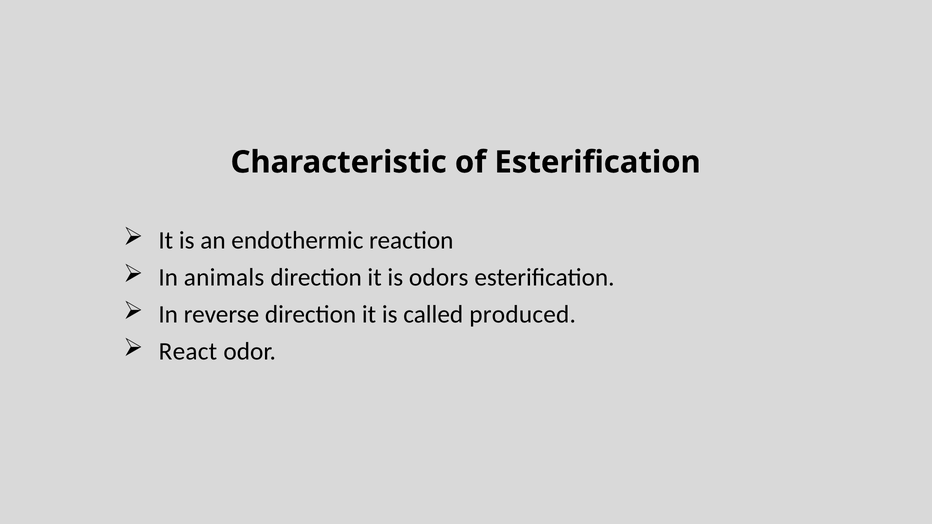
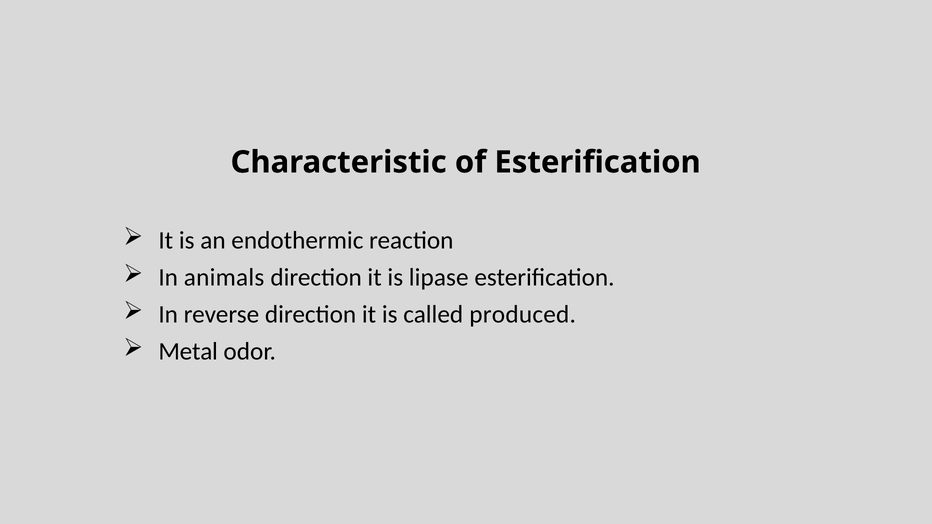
odors: odors -> lipase
React: React -> Metal
